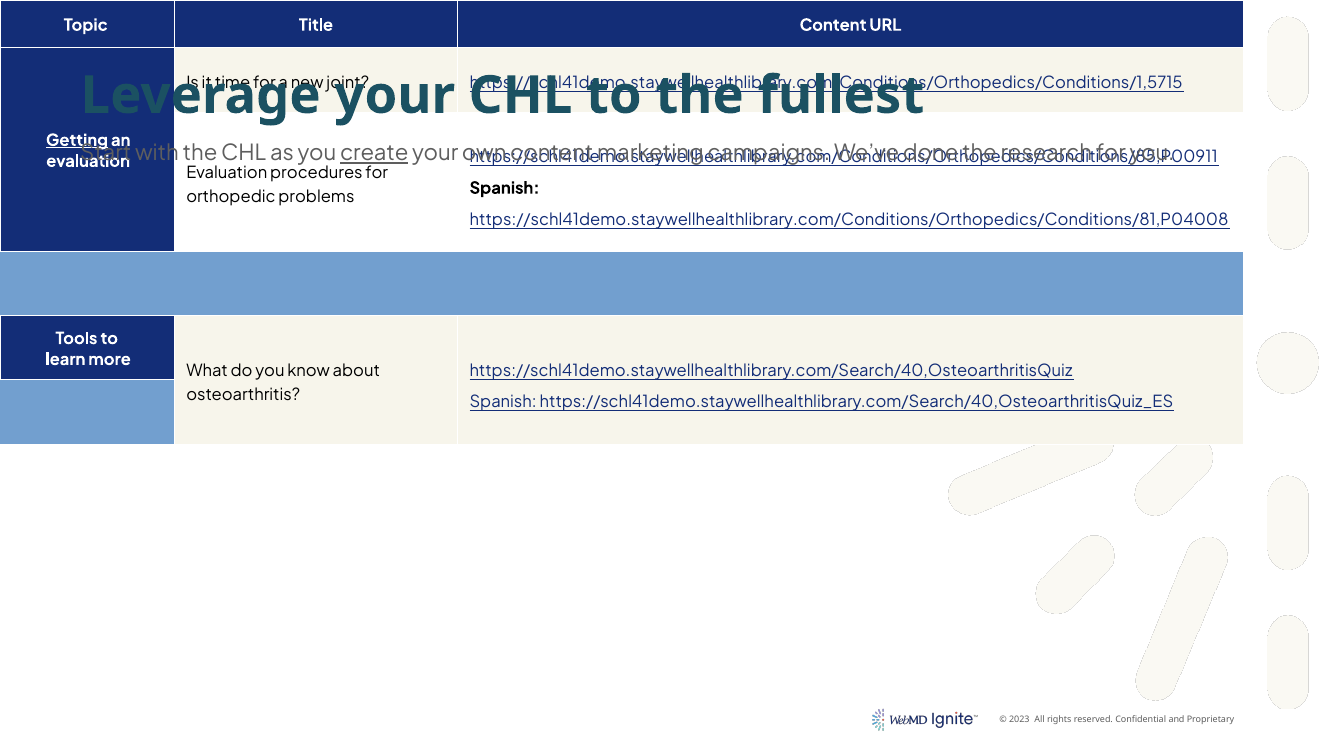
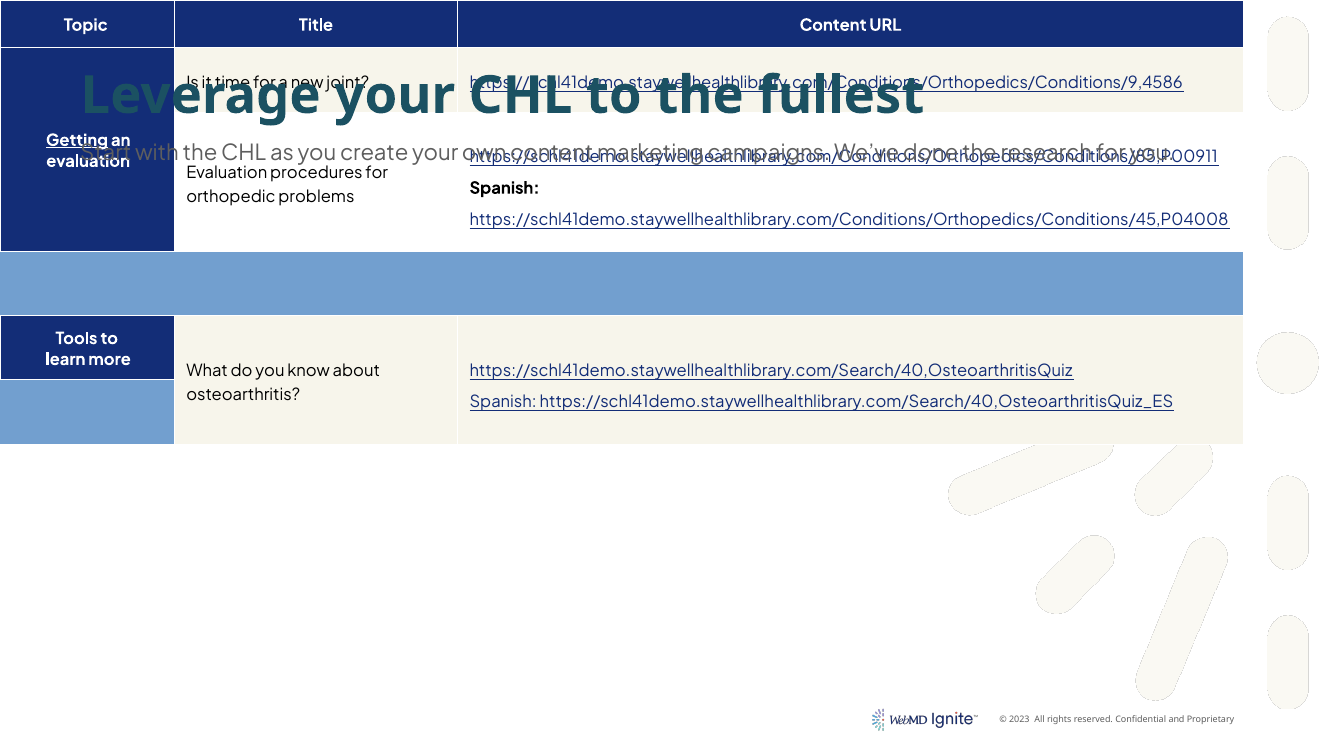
https://schl41demo.staywellhealthlibrary.com/Conditions/Orthopedics/Conditions/1,5715: https://schl41demo.staywellhealthlibrary.com/Conditions/Orthopedics/Conditions/1,5715 -> https://schl41demo.staywellhealthlibrary.com/Conditions/Orthopedics/Conditions/9,4586
create underline: present -> none
https://schl41demo.staywellhealthlibrary.com/Conditions/Orthopedics/Conditions/81,P04008: https://schl41demo.staywellhealthlibrary.com/Conditions/Orthopedics/Conditions/81,P04008 -> https://schl41demo.staywellhealthlibrary.com/Conditions/Orthopedics/Conditions/45,P04008
